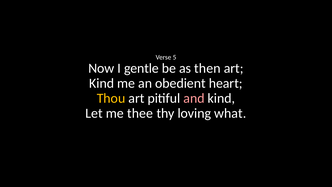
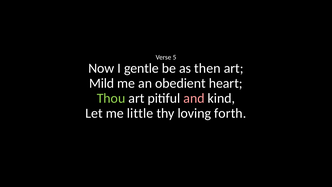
Kind at (102, 83): Kind -> Mild
Thou colour: yellow -> light green
thee: thee -> little
what: what -> forth
